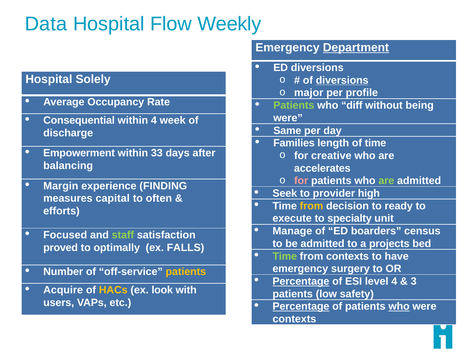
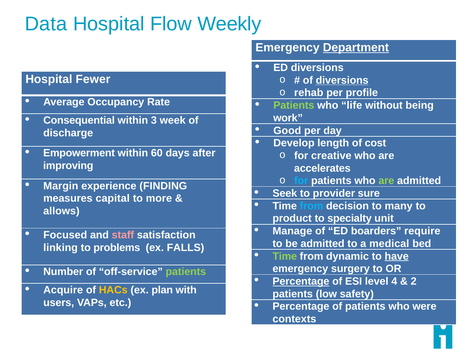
Solely: Solely -> Fewer
major: major -> rehab
diff: diff -> life
were at (288, 118): were -> work
within 4: 4 -> 3
Same: Same -> Good
Families: Families -> Develop
of time: time -> cost
33: 33 -> 60
balancing: balancing -> improving
for at (301, 181) colour: pink -> light blue
high: high -> sure
often: often -> more
from at (311, 206) colour: yellow -> light blue
ready: ready -> many
efforts: efforts -> allows
execute: execute -> product
census: census -> require
staff colour: light green -> pink
projects: projects -> medical
proved: proved -> linking
optimally: optimally -> problems
from contexts: contexts -> dynamic
have underline: none -> present
patients at (186, 272) colour: yellow -> light green
3: 3 -> 2
look: look -> plan
Percentage at (301, 306) underline: present -> none
who at (399, 306) underline: present -> none
